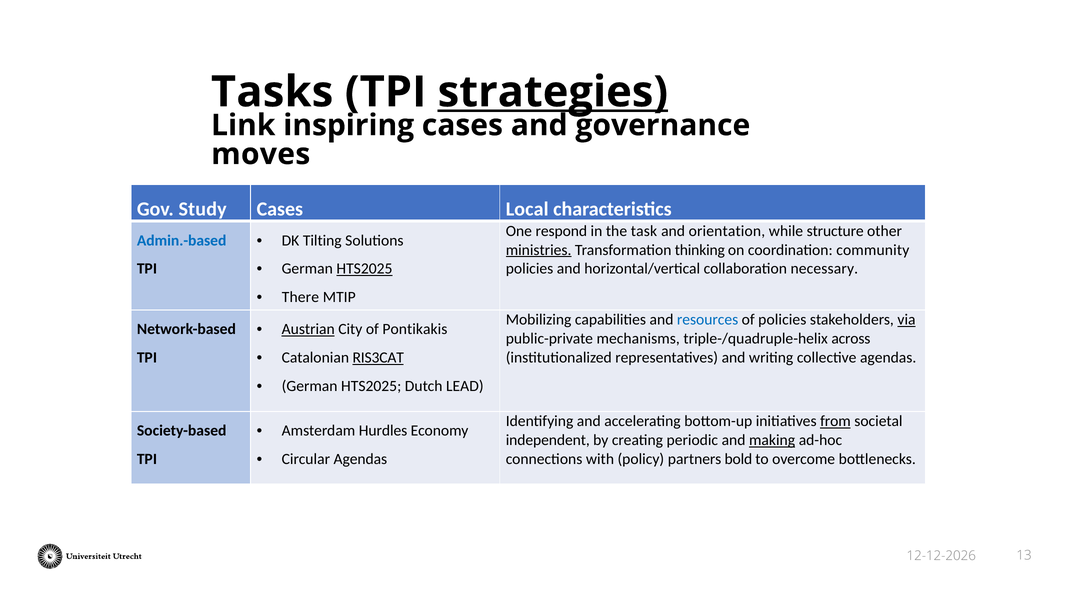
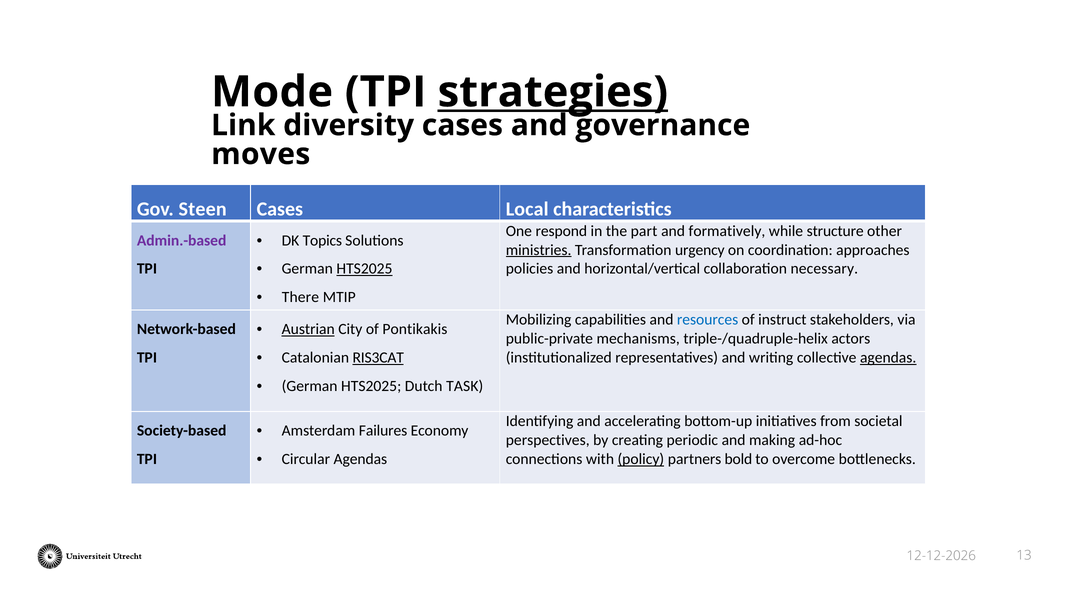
Tasks: Tasks -> Mode
inspiring: inspiring -> diversity
Study: Study -> Steen
task: task -> part
orientation: orientation -> formatively
Tilting: Tilting -> Topics
Admin.-based colour: blue -> purple
thinking: thinking -> urgency
community: community -> approaches
of policies: policies -> instruct
via underline: present -> none
across: across -> actors
agendas at (888, 357) underline: none -> present
LEAD: LEAD -> TASK
from underline: present -> none
Hurdles: Hurdles -> Failures
independent: independent -> perspectives
making underline: present -> none
policy underline: none -> present
